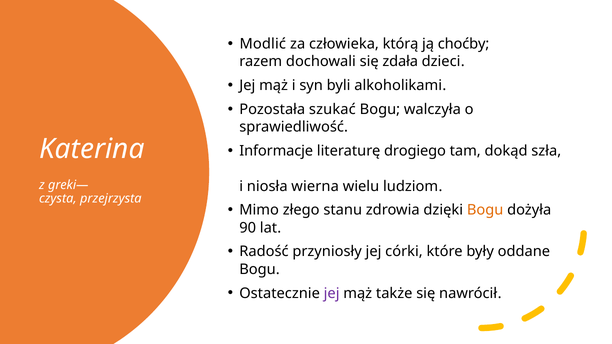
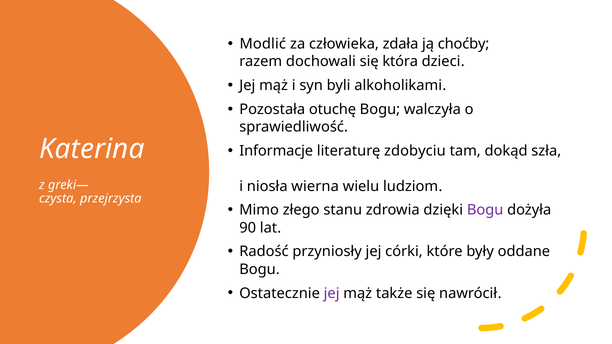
którą: którą -> zdała
zdała: zdała -> która
szukać: szukać -> otuchę
drogiego: drogiego -> zdobyciu
Bogu at (485, 210) colour: orange -> purple
